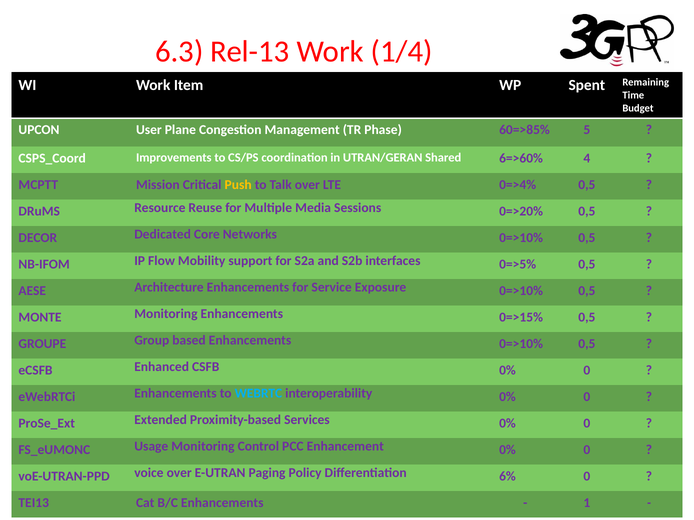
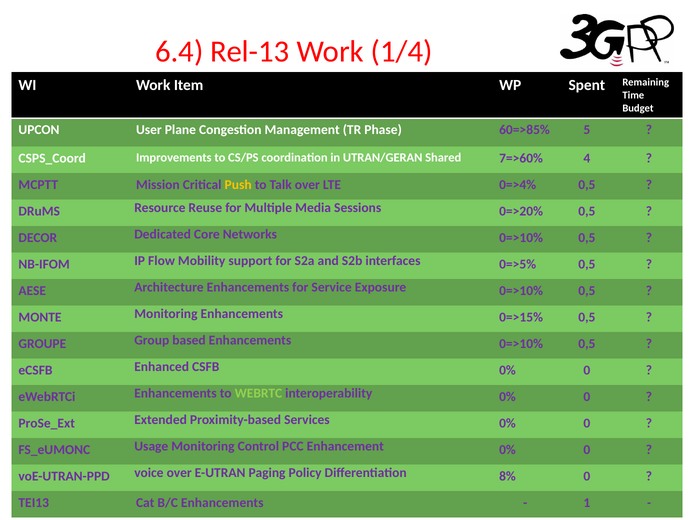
6.3: 6.3 -> 6.4
6=>60%: 6=>60% -> 7=>60%
WEBRTC colour: light blue -> light green
6%: 6% -> 8%
